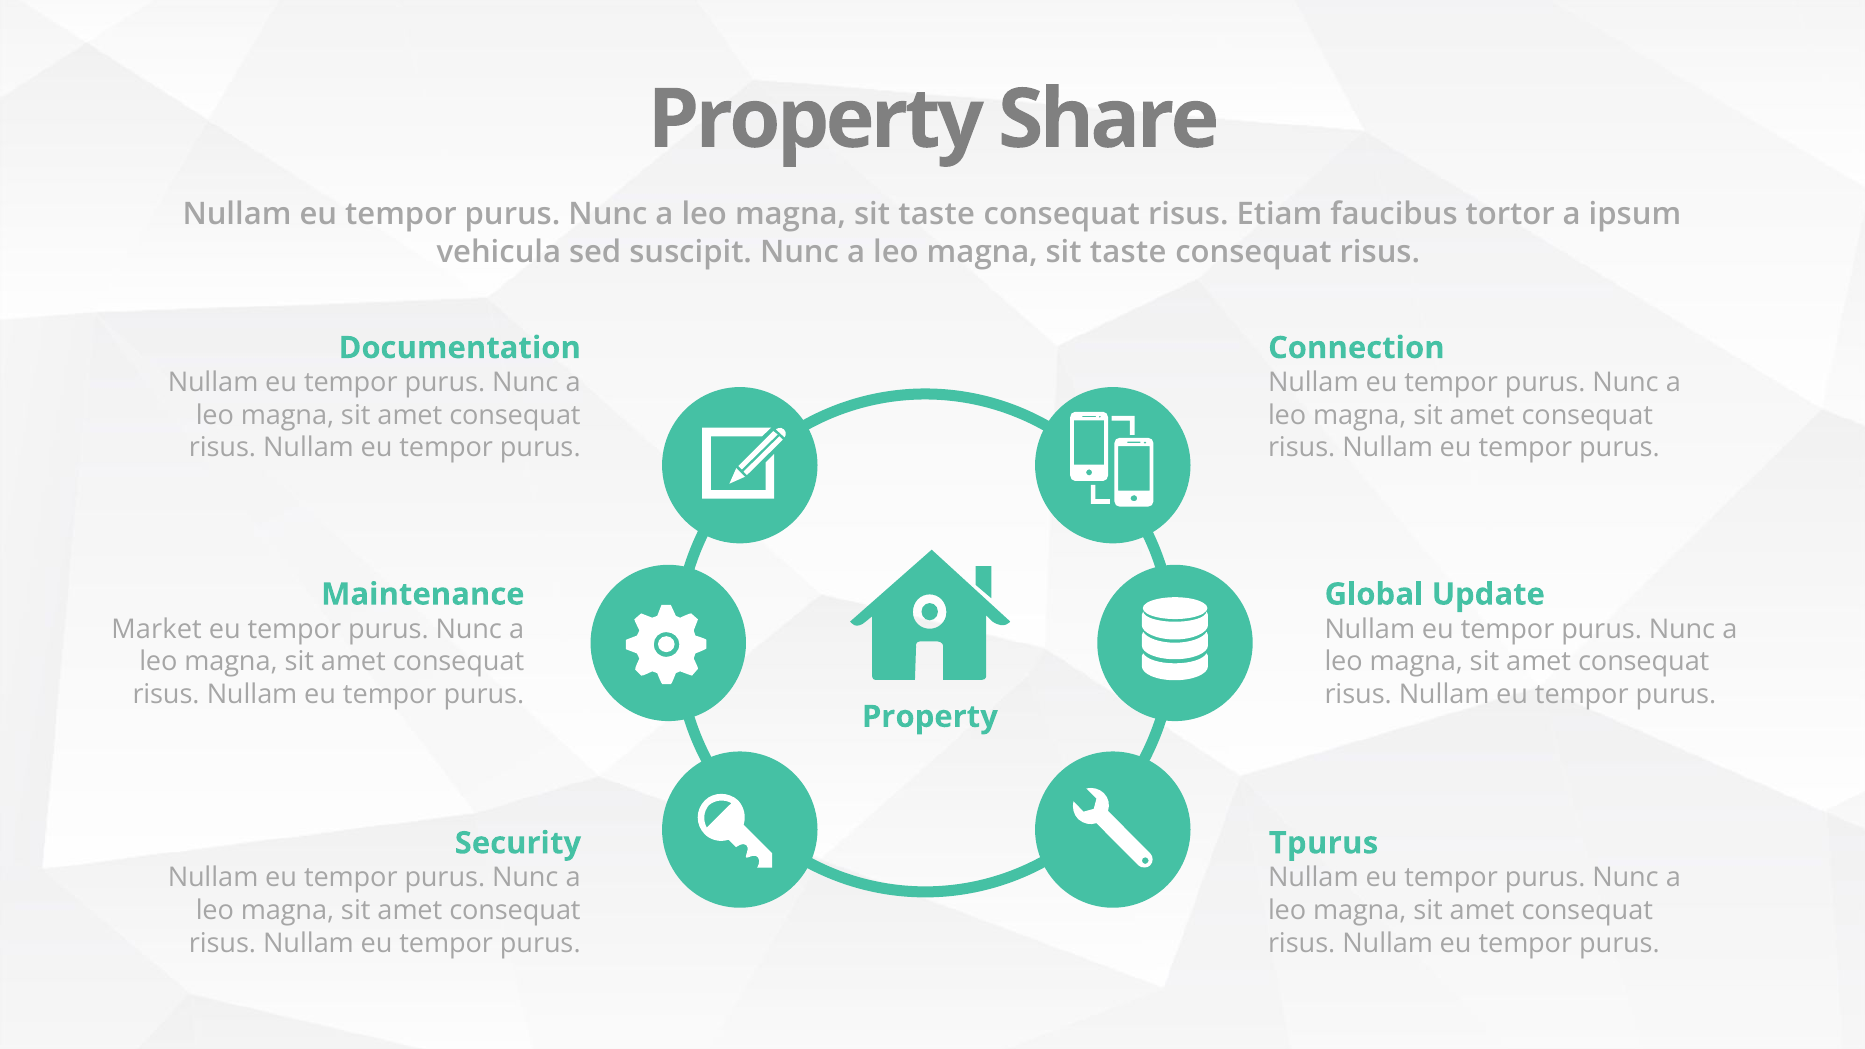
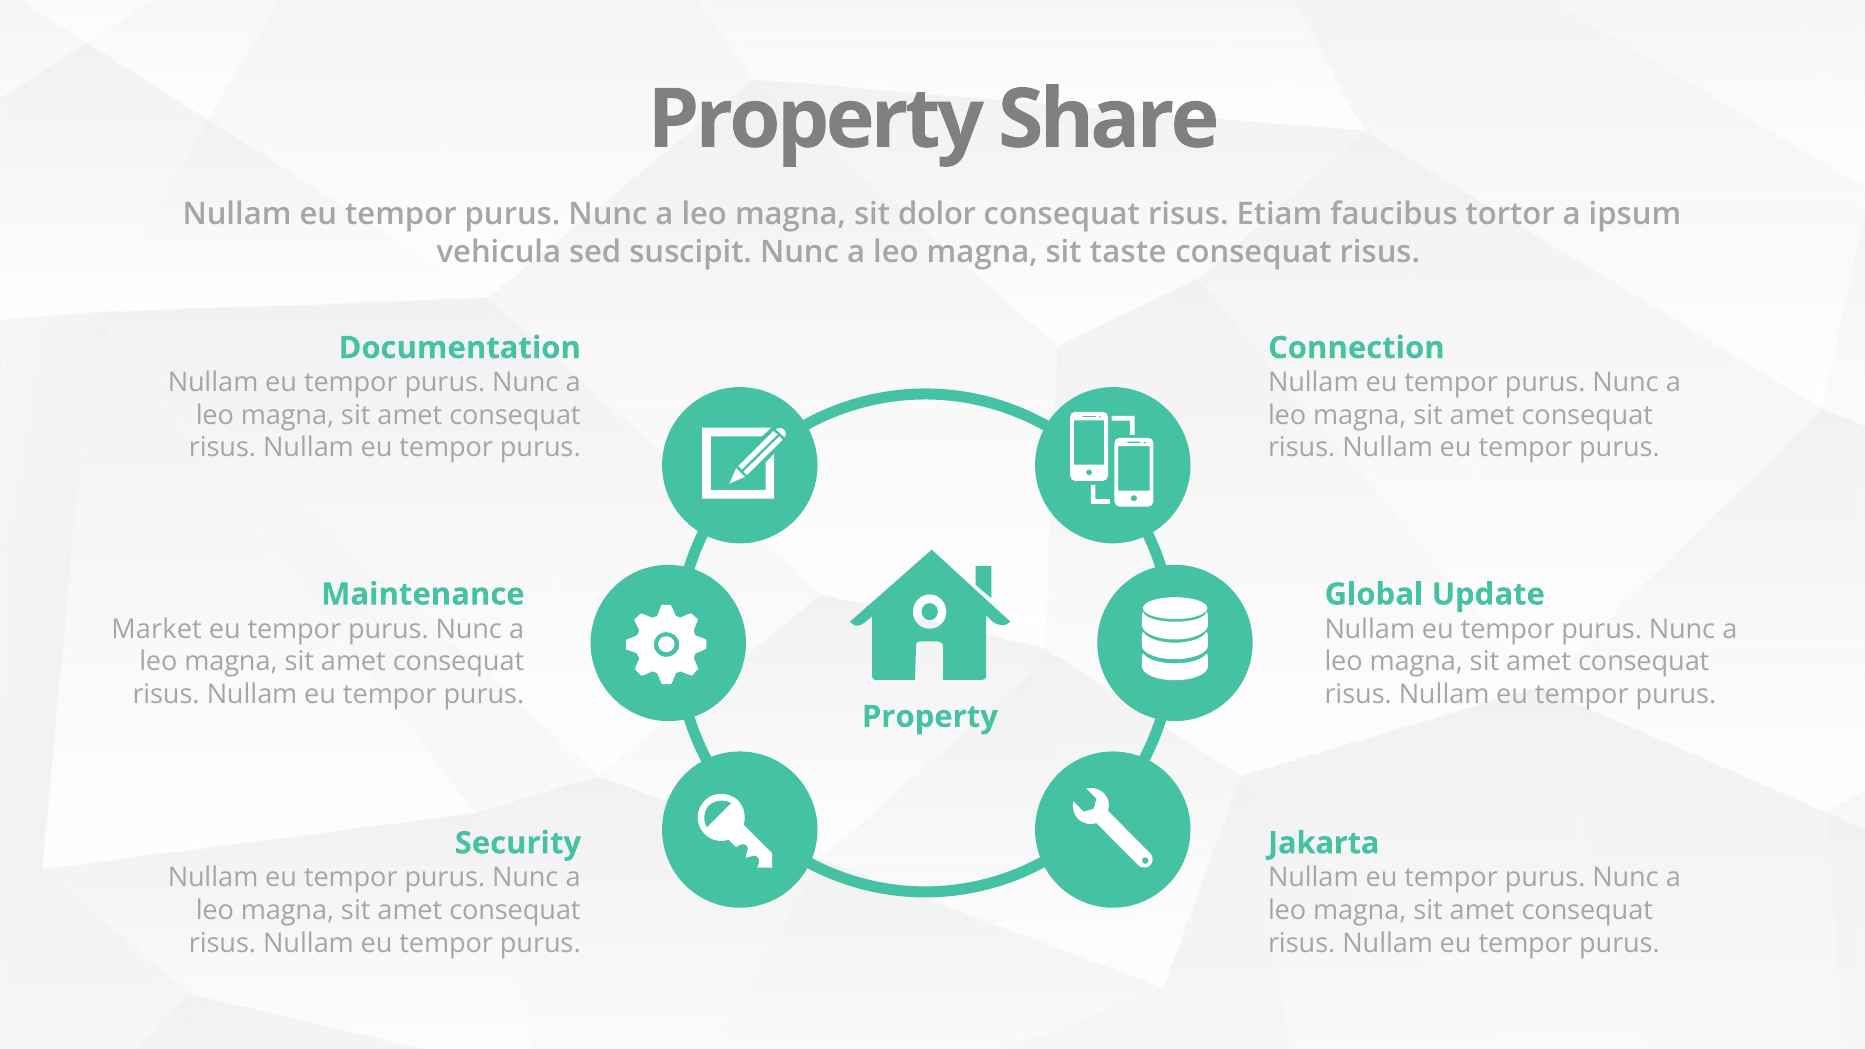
taste at (937, 215): taste -> dolor
Tpurus: Tpurus -> Jakarta
